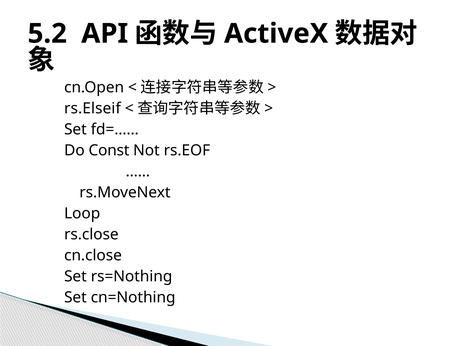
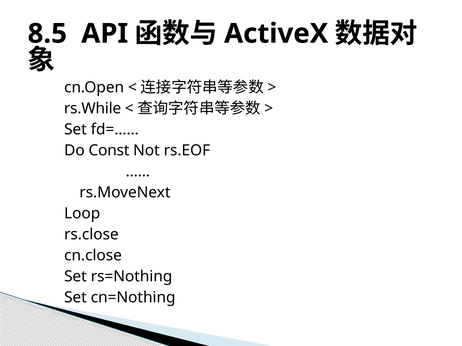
5.2: 5.2 -> 8.5
rs.Elseif: rs.Elseif -> rs.While
